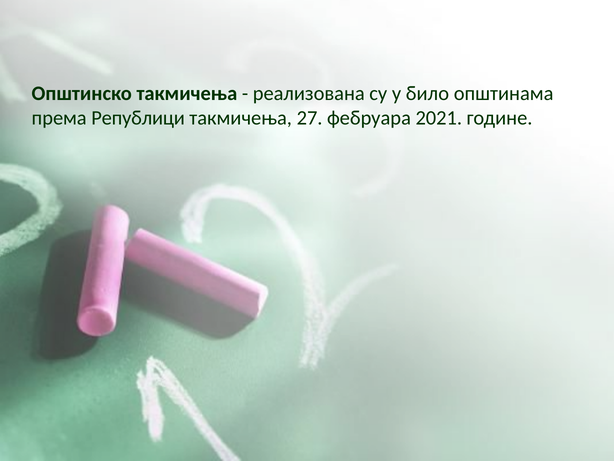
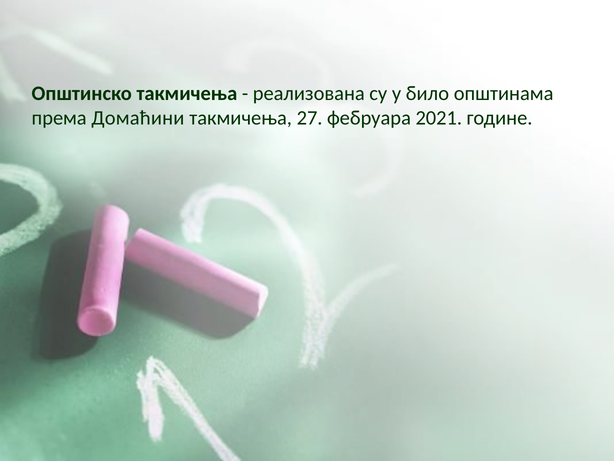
Републици: Републици -> Домаћини
